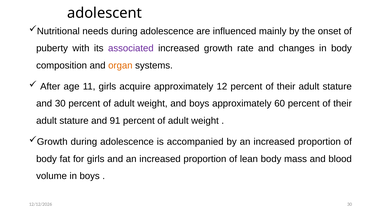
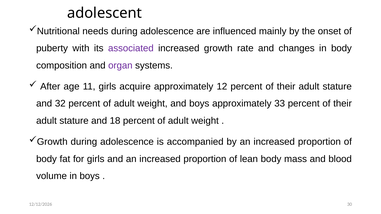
organ colour: orange -> purple
and 30: 30 -> 32
60: 60 -> 33
91: 91 -> 18
